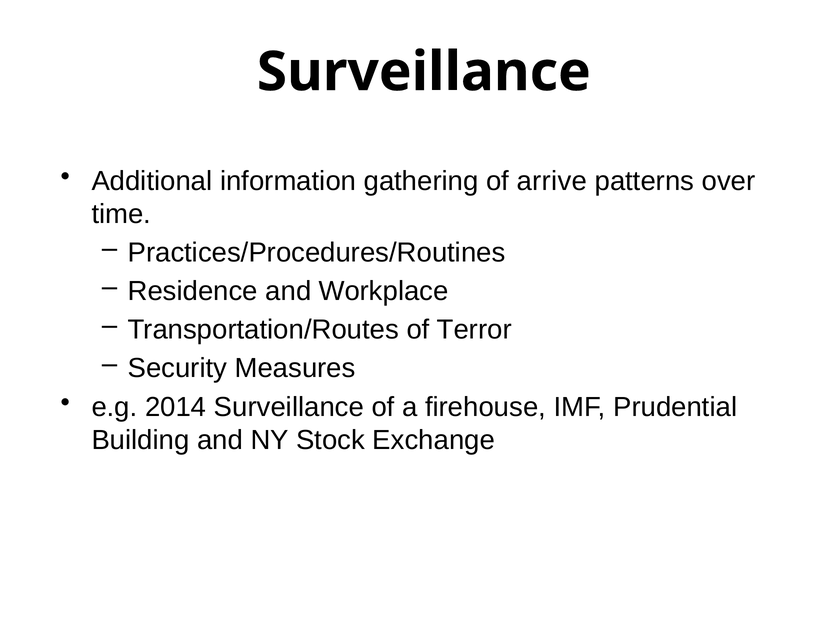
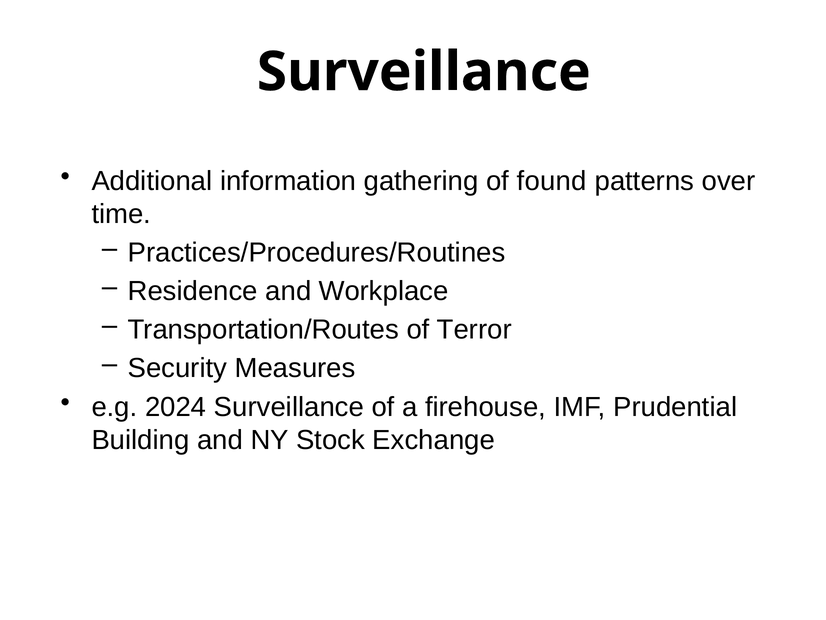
arrive: arrive -> found
2014: 2014 -> 2024
